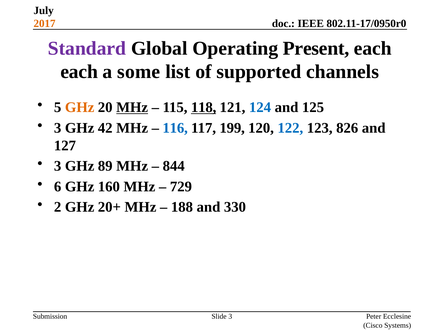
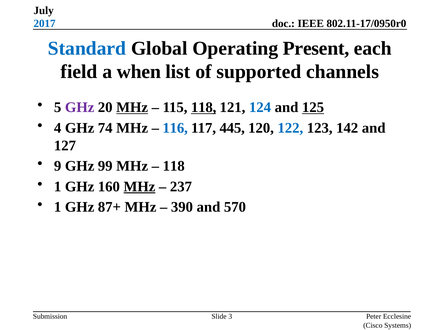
2017 colour: orange -> blue
Standard colour: purple -> blue
each at (79, 72): each -> field
some: some -> when
GHz at (80, 107) colour: orange -> purple
125 underline: none -> present
3 at (58, 128): 3 -> 4
42: 42 -> 74
199: 199 -> 445
826: 826 -> 142
3 at (58, 166): 3 -> 9
89: 89 -> 99
844 at (174, 166): 844 -> 118
6 at (58, 187): 6 -> 1
MHz at (139, 187) underline: none -> present
729: 729 -> 237
2 at (58, 207): 2 -> 1
20+: 20+ -> 87+
188: 188 -> 390
330: 330 -> 570
